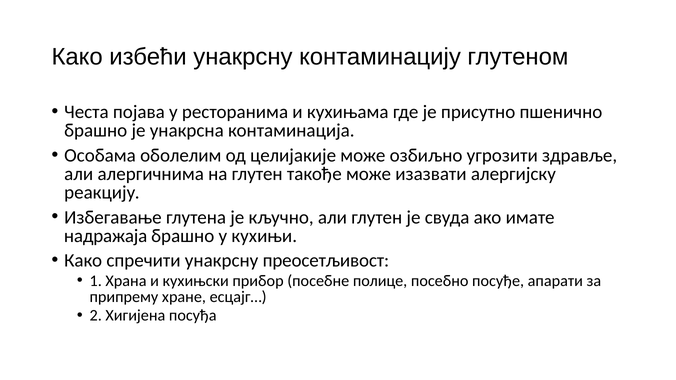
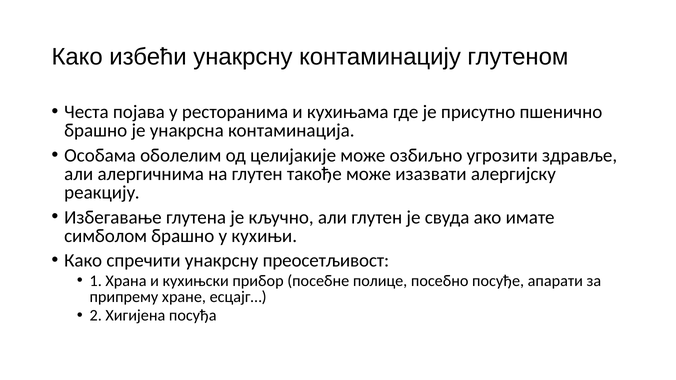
надражаја: надражаја -> симболом
